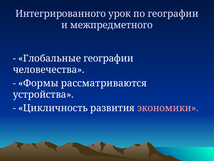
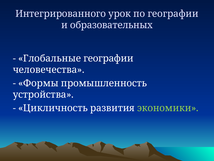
межпредметного: межпредметного -> образовательных
рассматриваются: рассматриваются -> промышленность
экономики colour: pink -> light green
